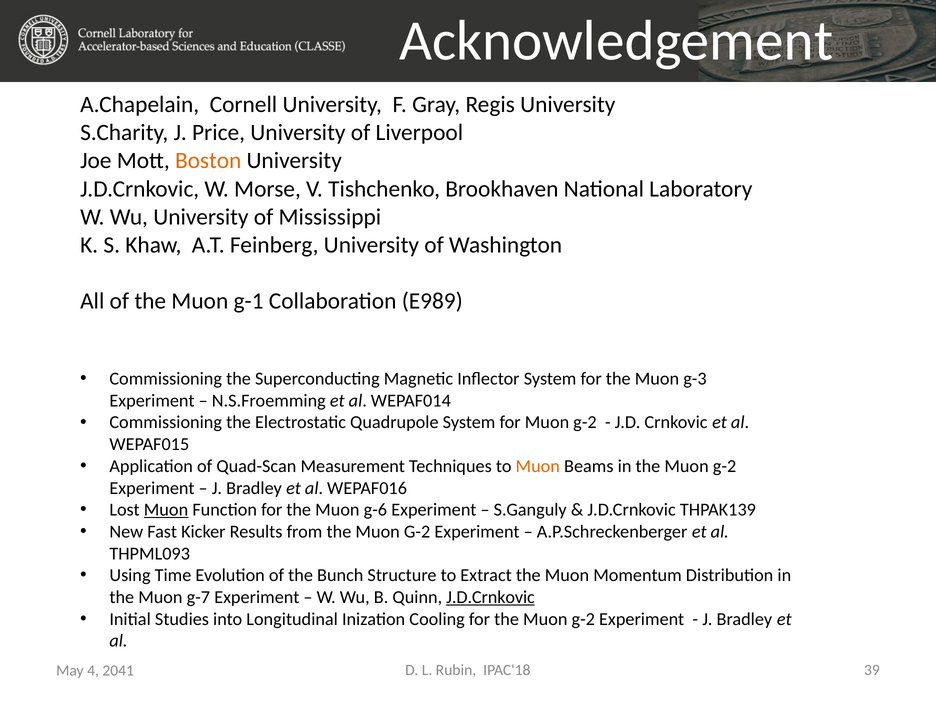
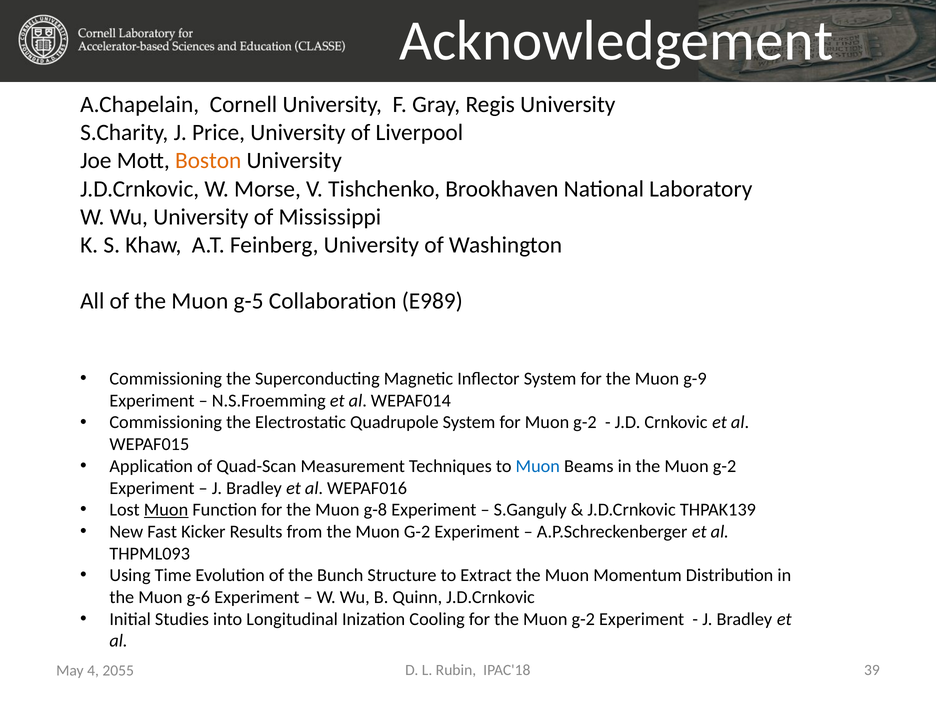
g-1: g-1 -> g-5
g-3: g-3 -> g-9
Muon at (538, 466) colour: orange -> blue
g-6: g-6 -> g-8
g-7: g-7 -> g-6
J.D.Crnkovic at (491, 597) underline: present -> none
2041: 2041 -> 2055
